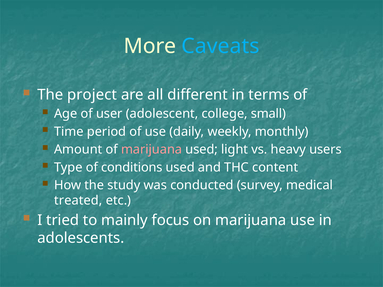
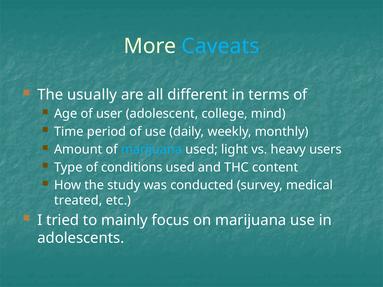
project: project -> usually
small: small -> mind
marijuana at (152, 150) colour: pink -> light blue
